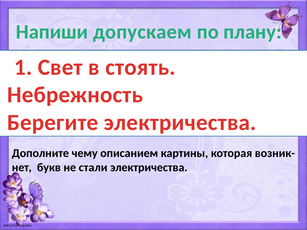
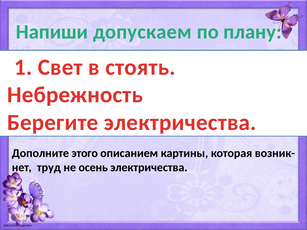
чему: чему -> этого
букв: букв -> труд
стали: стали -> осень
